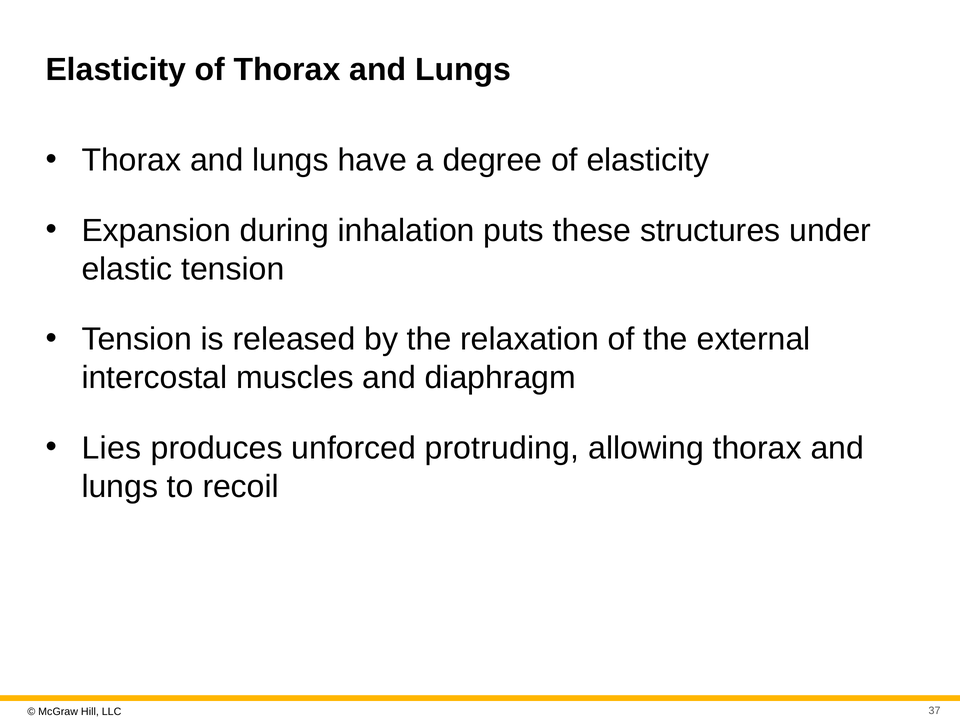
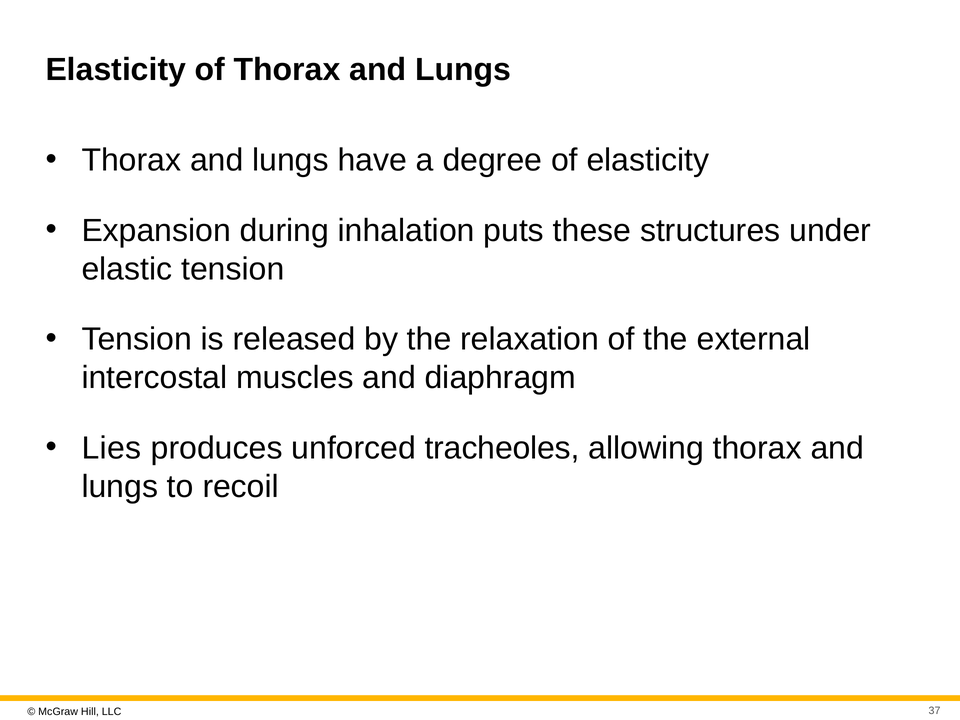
protruding: protruding -> tracheoles
